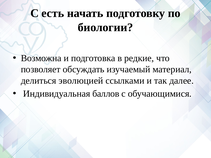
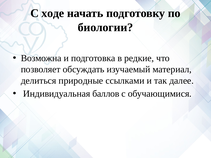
есть: есть -> ходе
эволюцией: эволюцией -> природные
